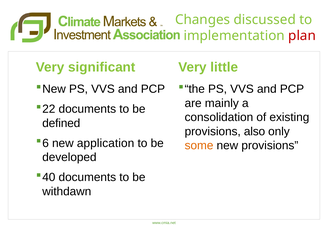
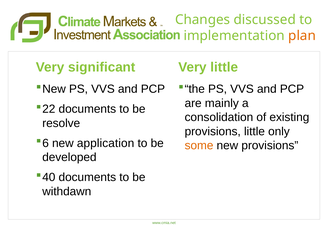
plan colour: red -> orange
defined: defined -> resolve
provisions also: also -> little
